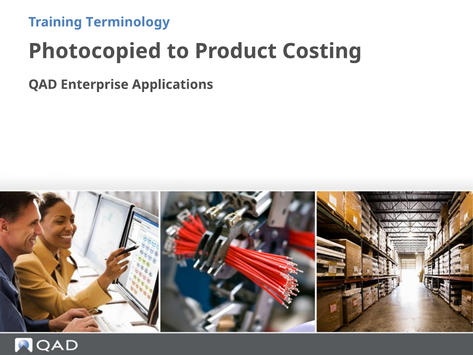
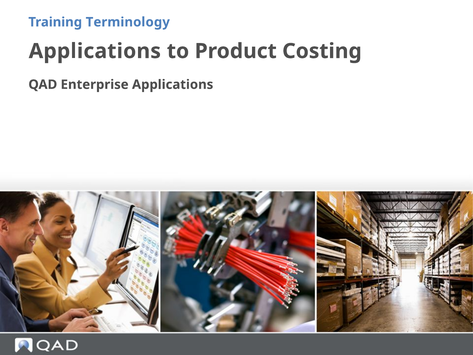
Photocopied at (95, 51): Photocopied -> Applications
